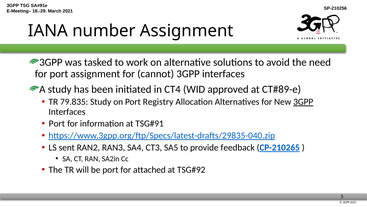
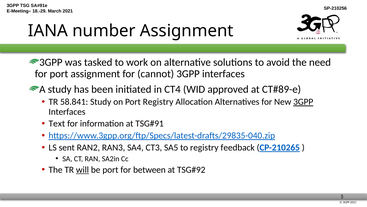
79.835: 79.835 -> 58.841
Port at (57, 123): Port -> Text
to provide: provide -> registry
will underline: none -> present
attached: attached -> between
